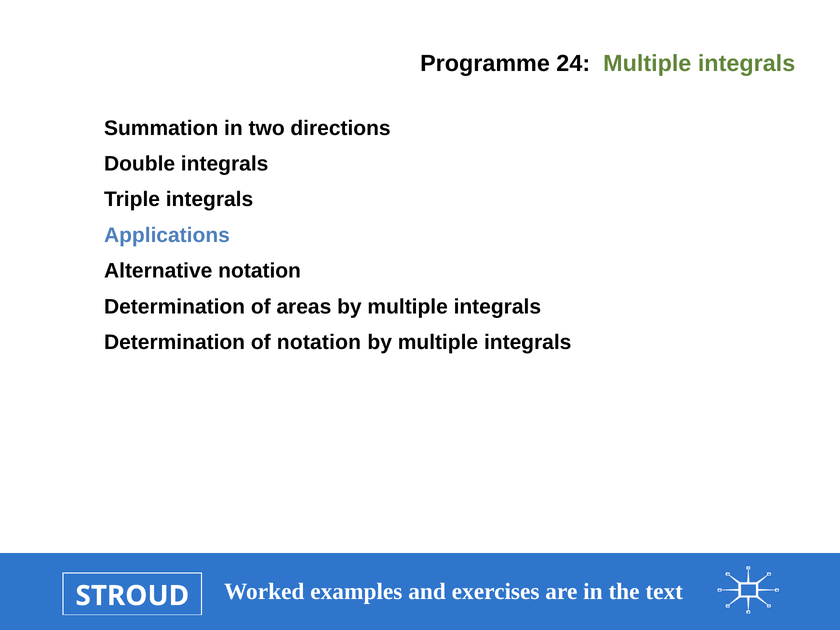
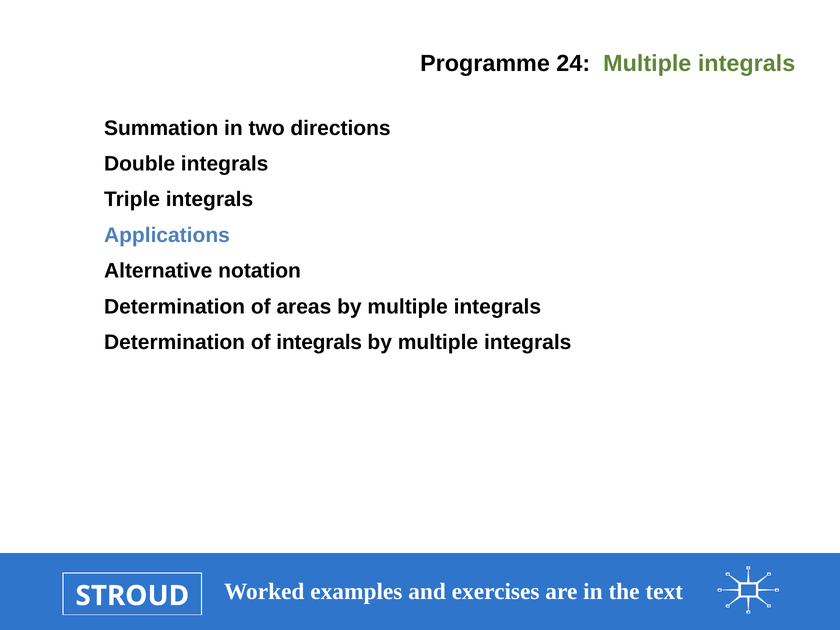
of notation: notation -> integrals
